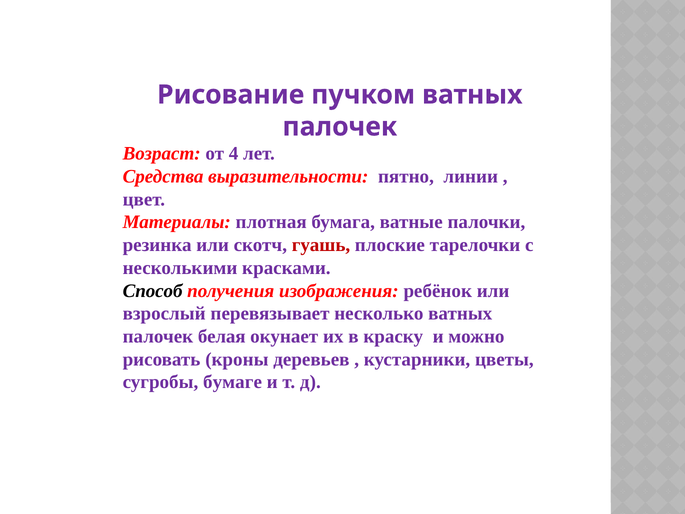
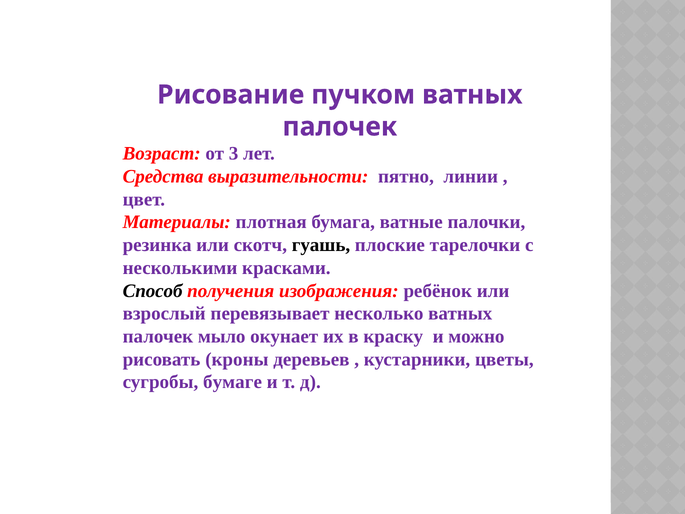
4: 4 -> 3
гуашь colour: red -> black
белая: белая -> мыло
